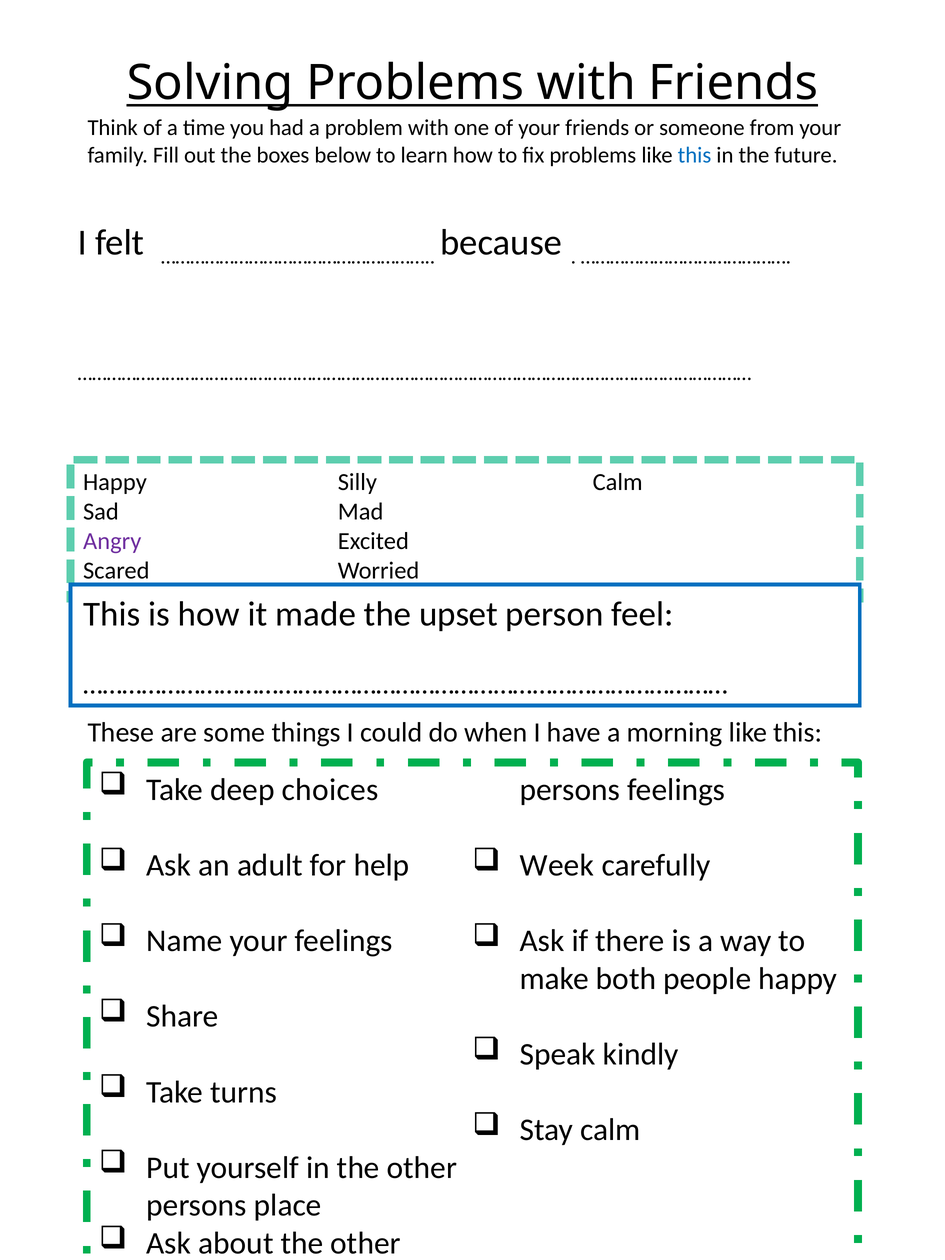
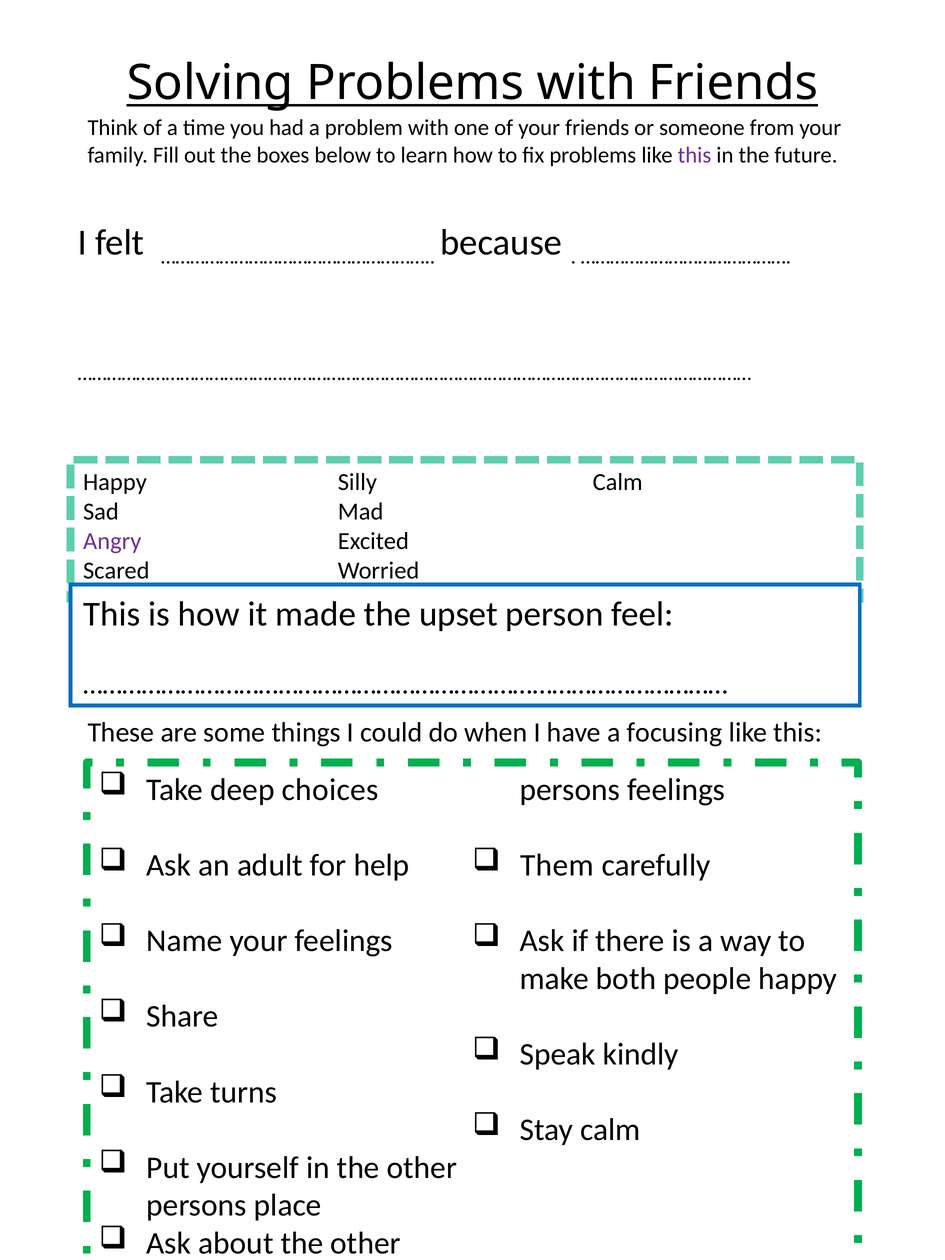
this at (694, 155) colour: blue -> purple
morning: morning -> focusing
Week: Week -> Them
